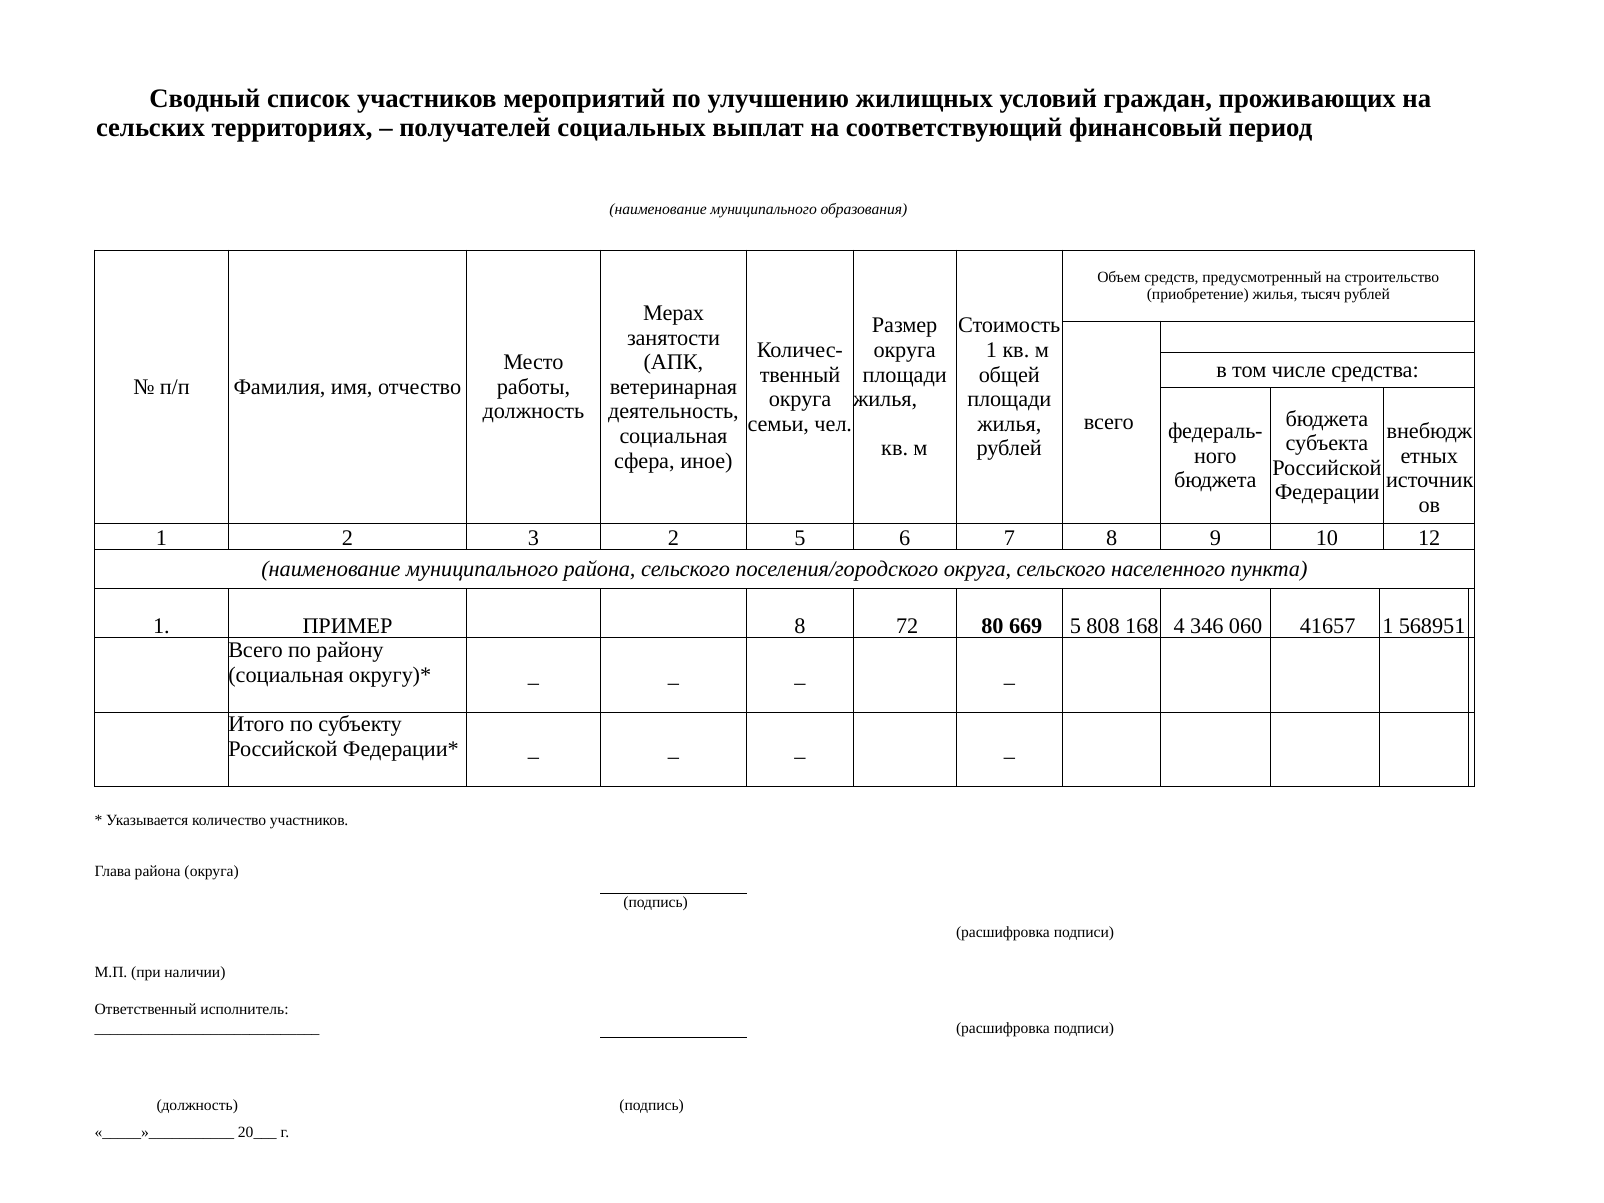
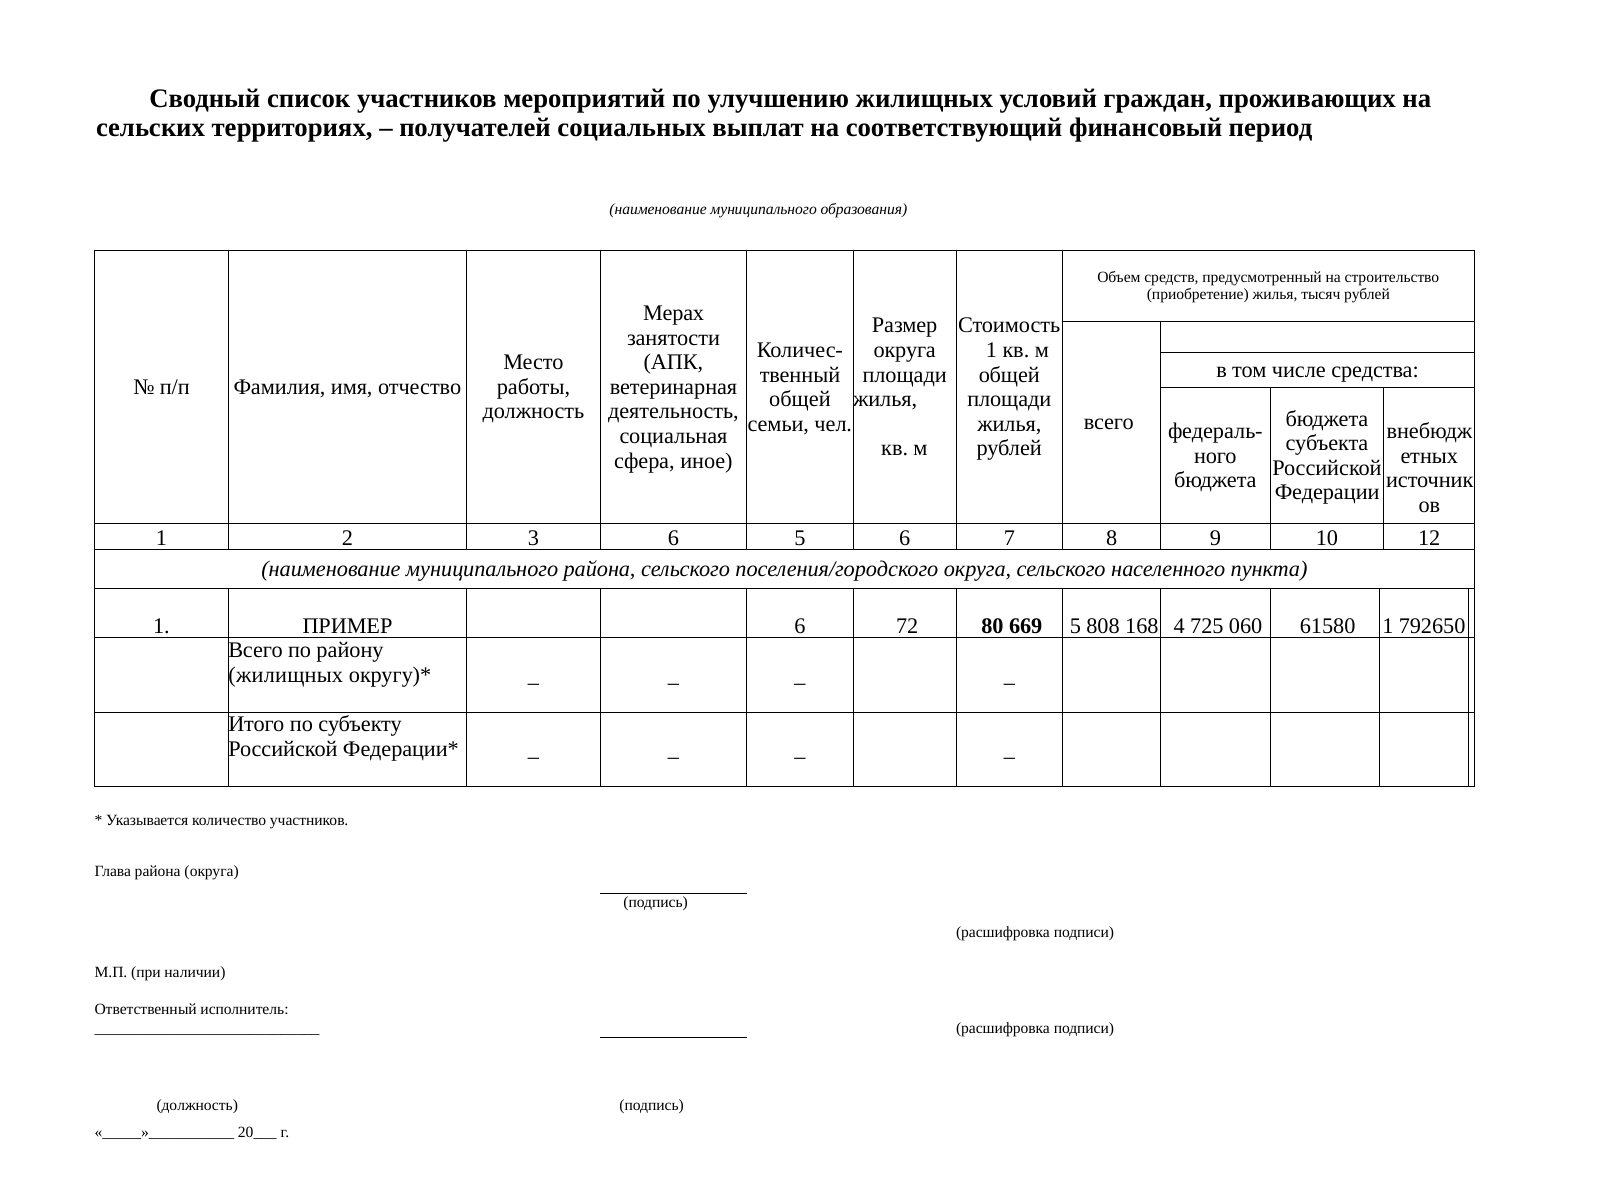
округа at (800, 399): округа -> общей
3 2: 2 -> 6
ПРИМЕР 8: 8 -> 6
346: 346 -> 725
41657: 41657 -> 61580
568951: 568951 -> 792650
социальная at (286, 675): социальная -> жилищных
